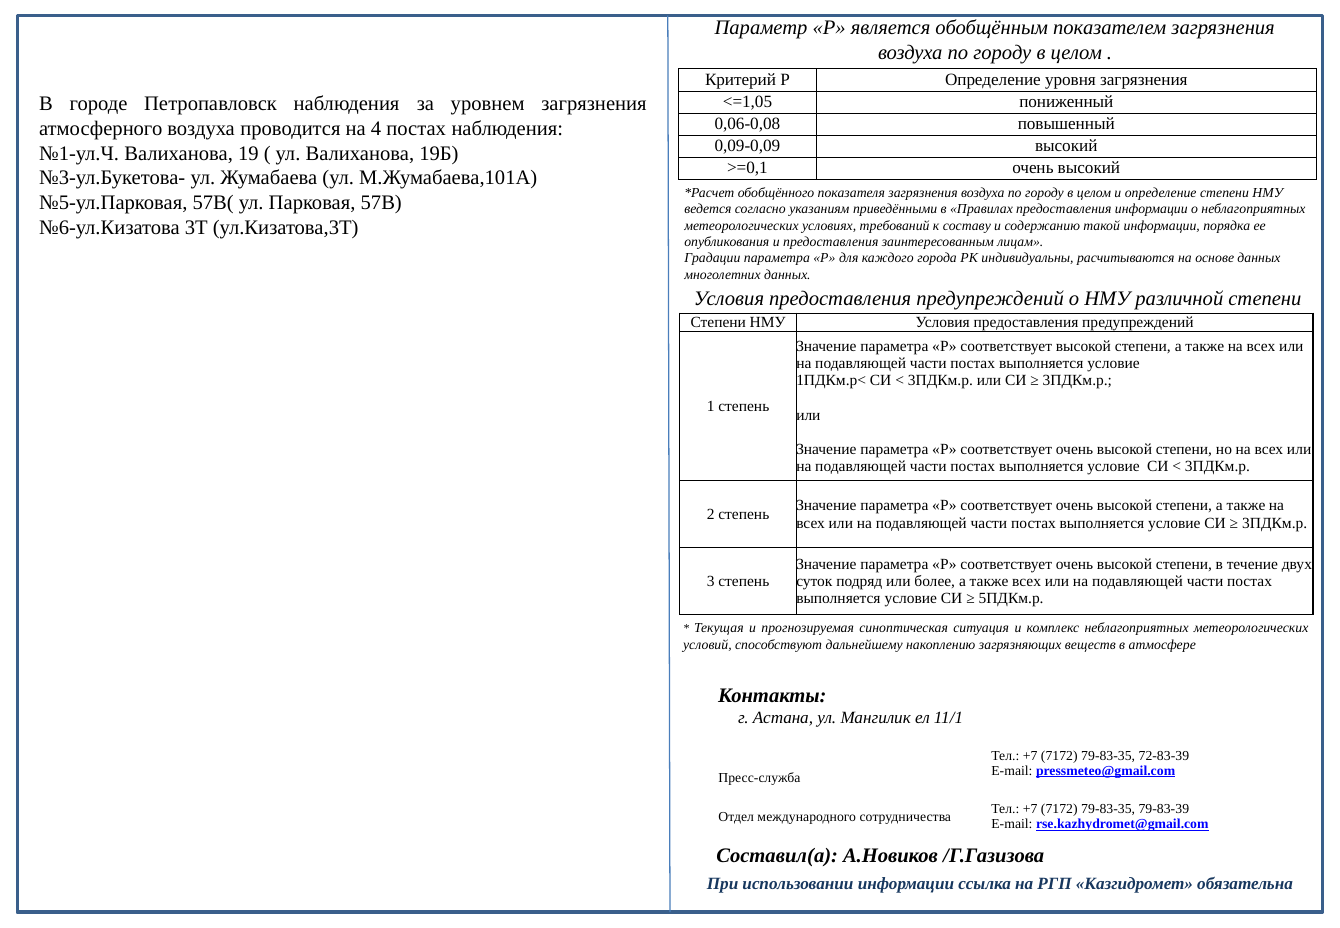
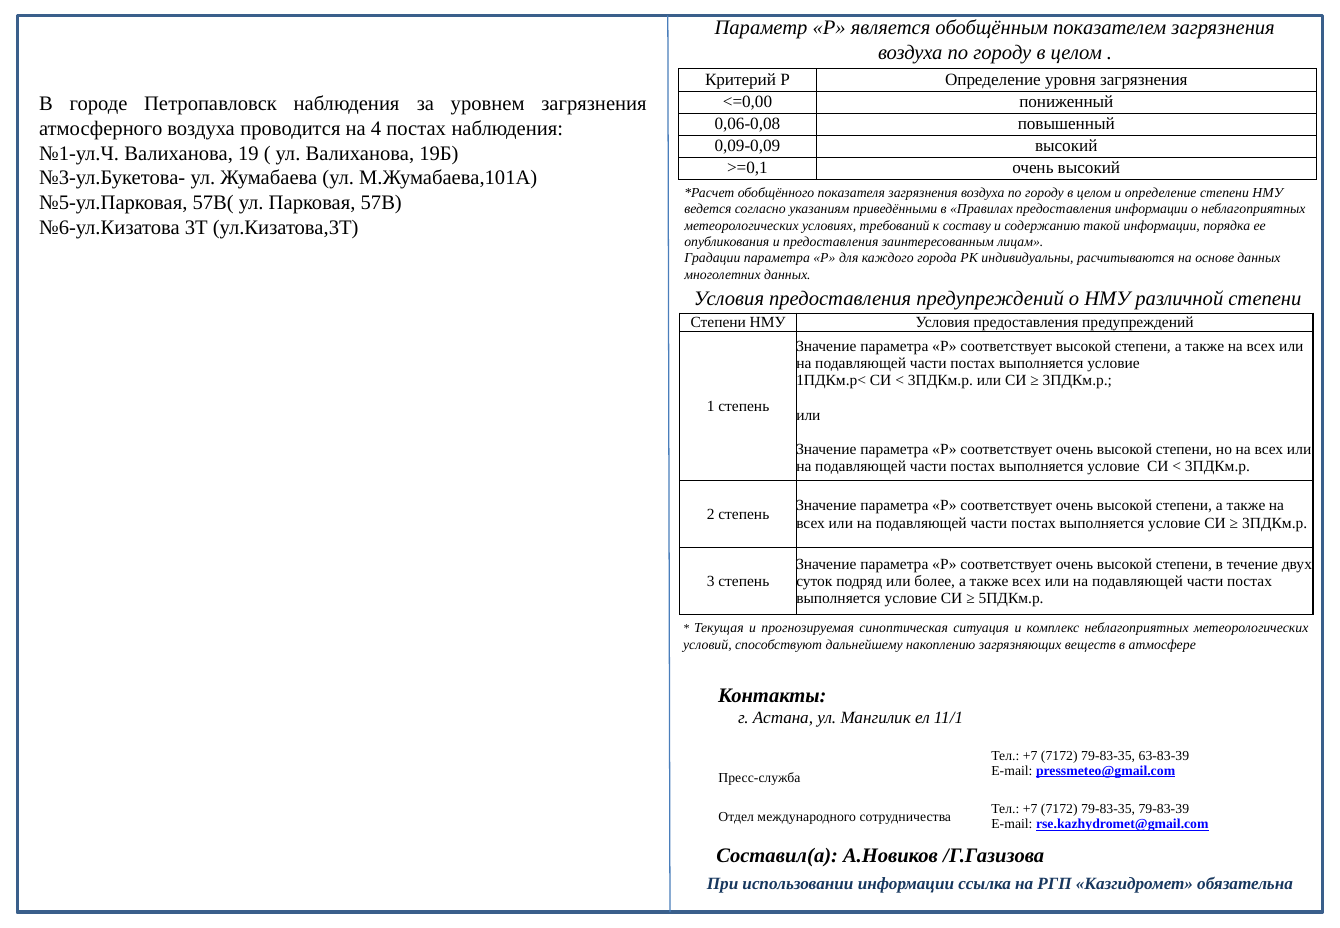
<=1,05: <=1,05 -> <=0,00
72-83-39: 72-83-39 -> 63-83-39
